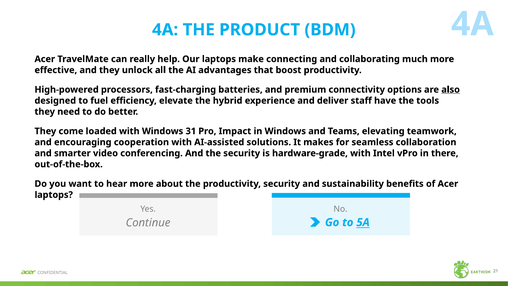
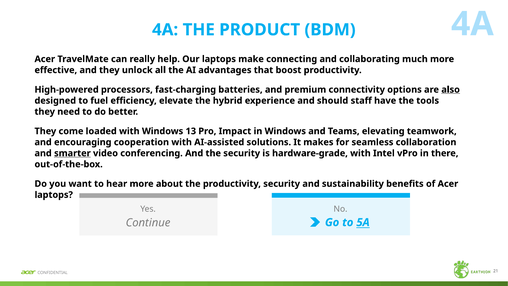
deliver: deliver -> should
31: 31 -> 13
smarter underline: none -> present
